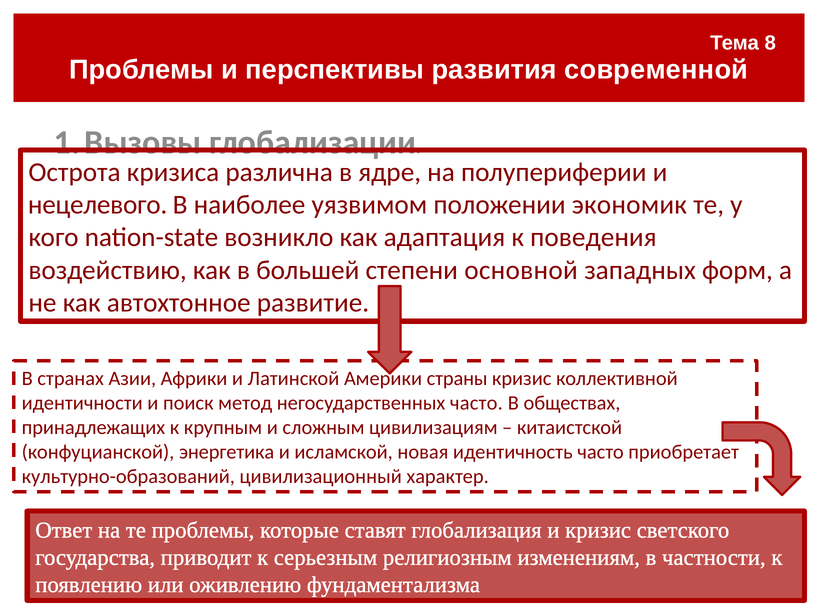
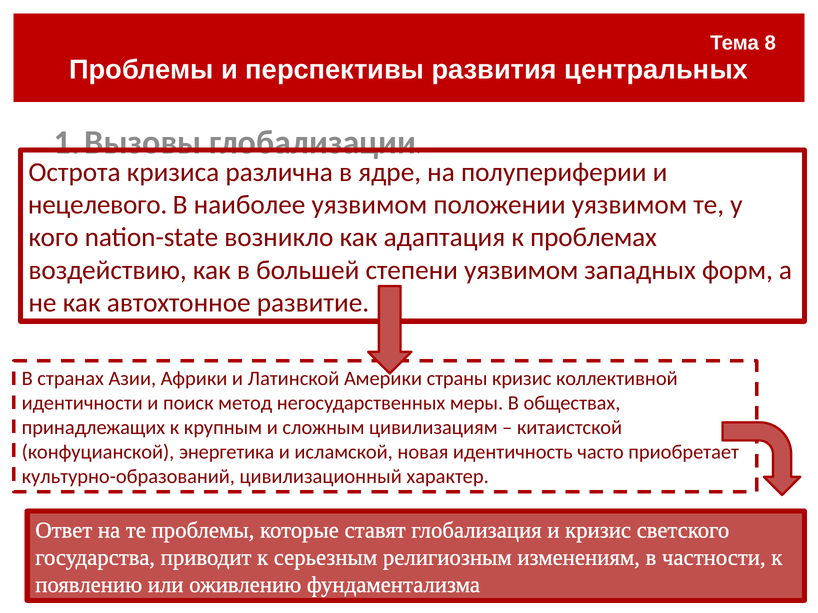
современной: современной -> центральных
положении экономик: экономик -> уязвимом
поведения: поведения -> проблемах
степени основной: основной -> уязвимом
негосударственных часто: часто -> меры
